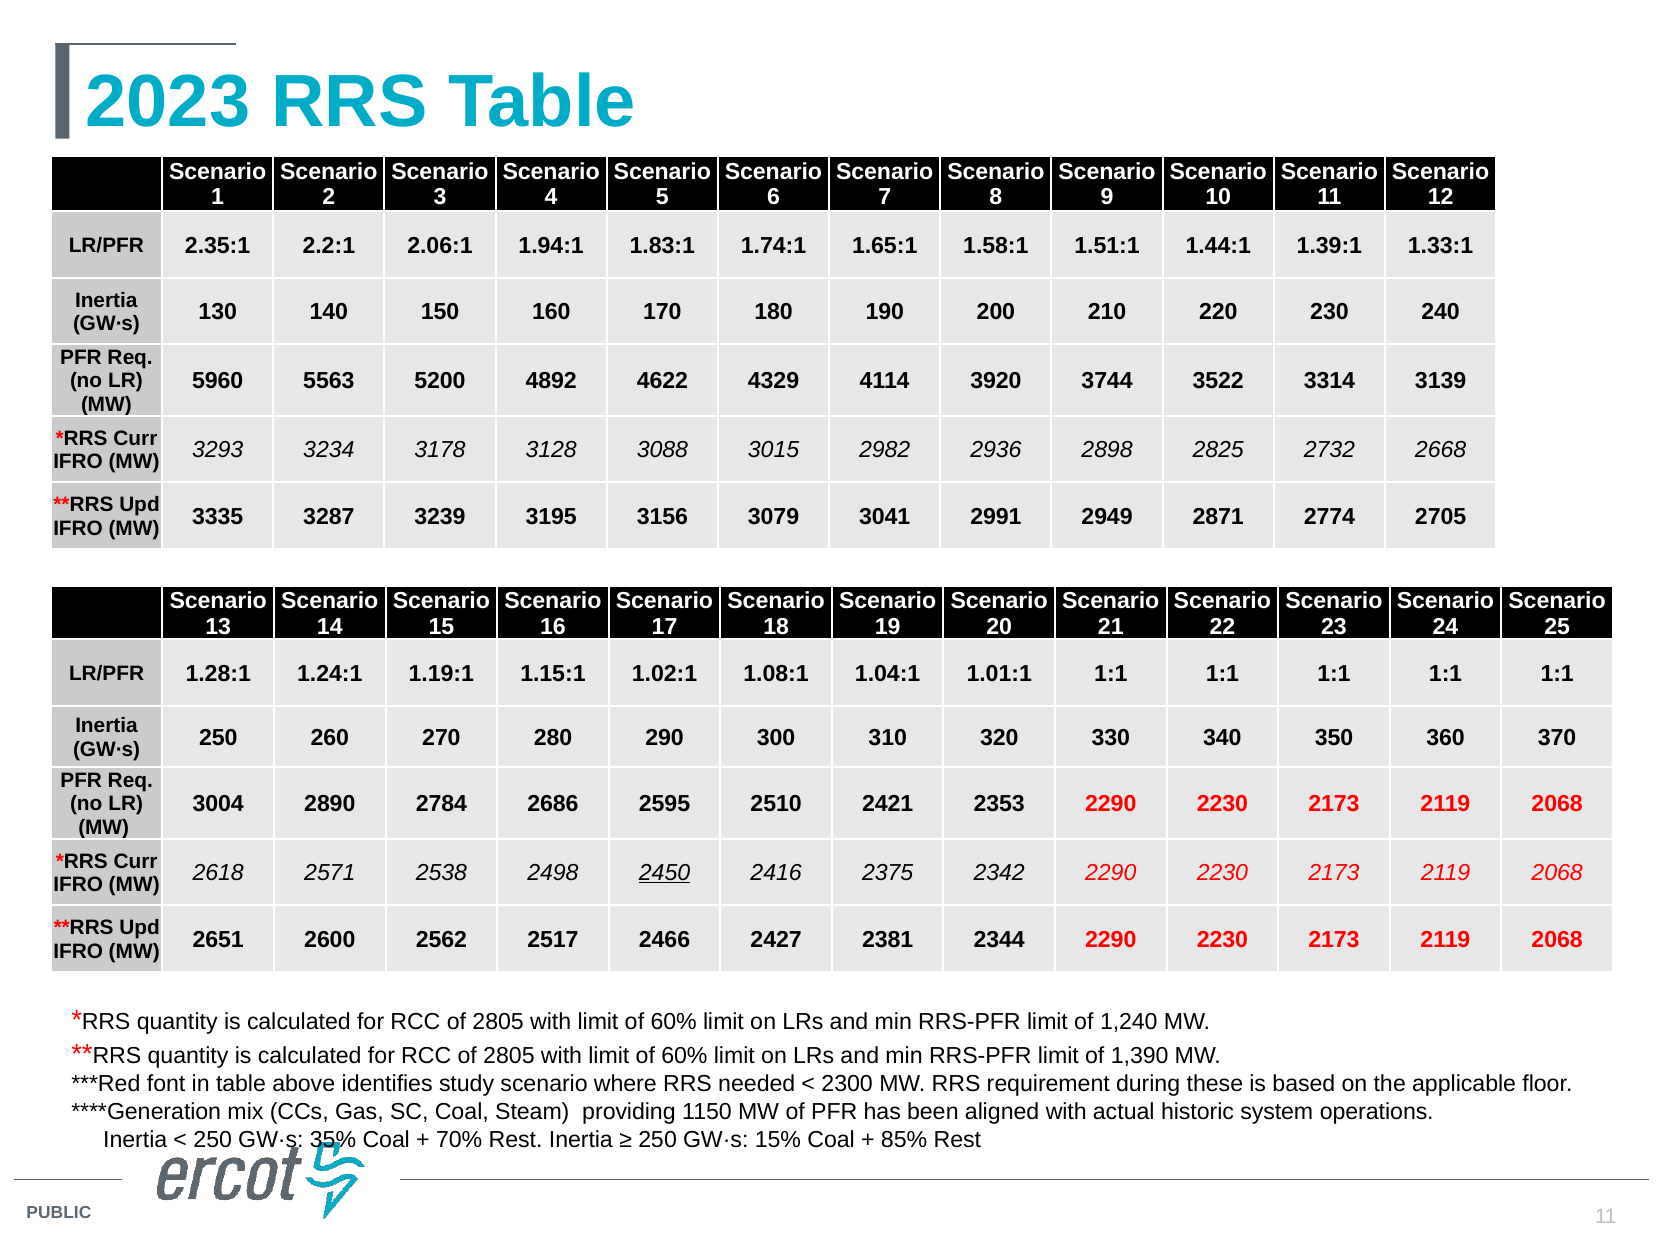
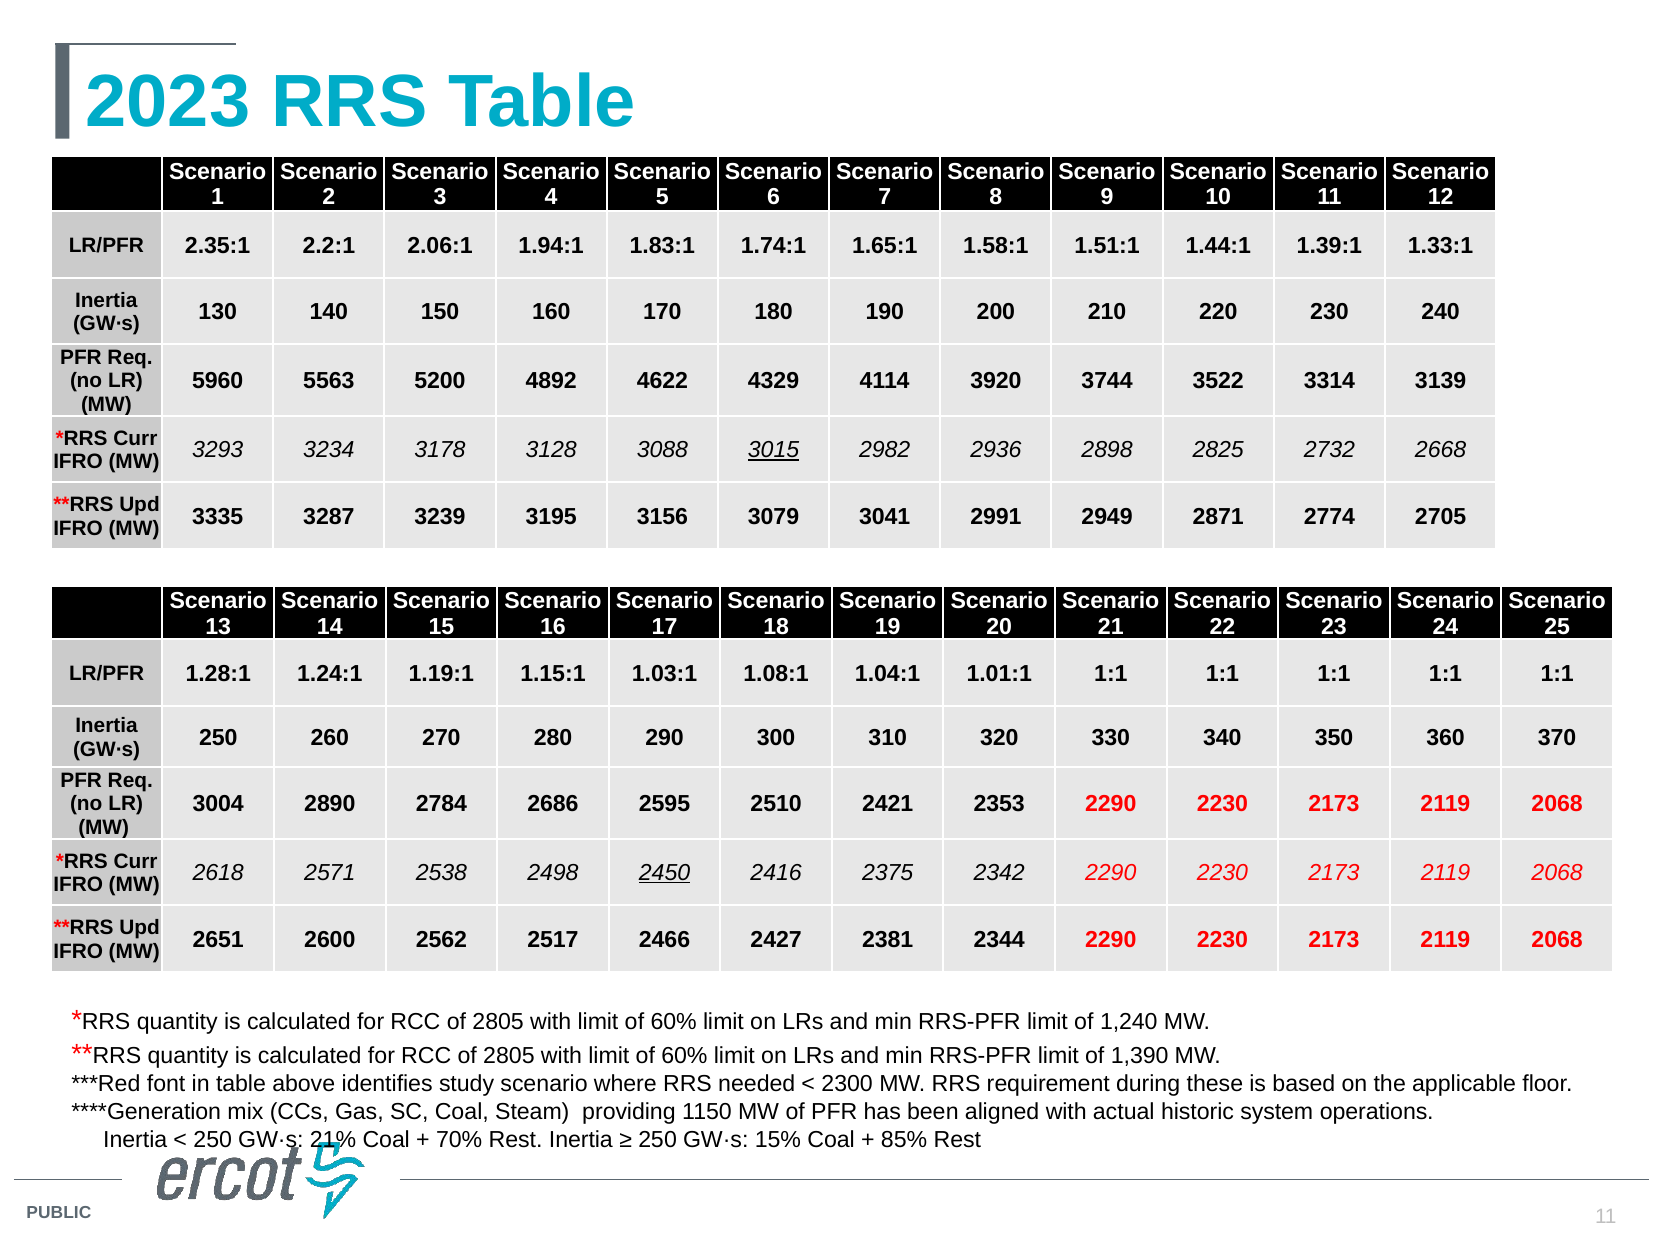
3015 underline: none -> present
1.02:1: 1.02:1 -> 1.03:1
35%: 35% -> 21%
